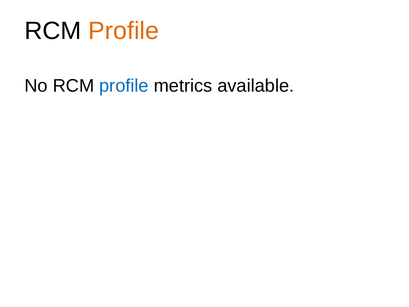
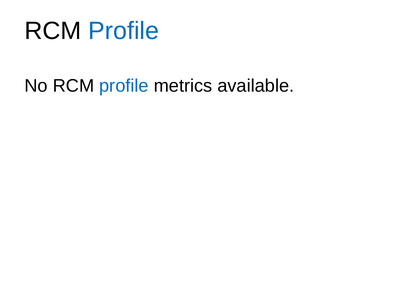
Profile at (124, 31) colour: orange -> blue
